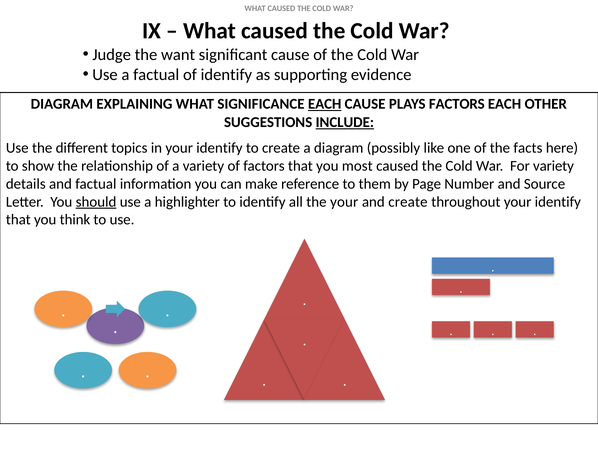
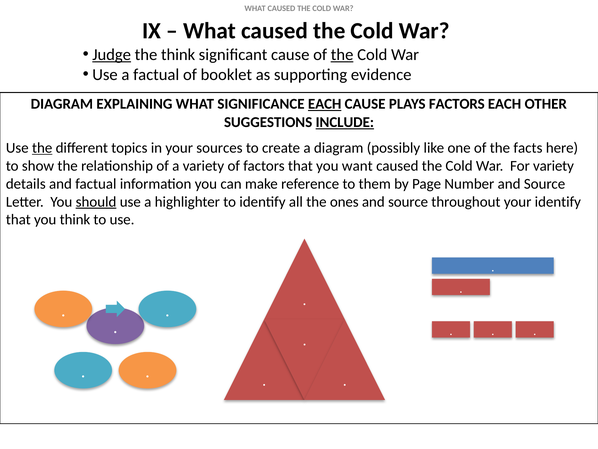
Judge underline: none -> present
the want: want -> think
the at (342, 55) underline: none -> present
of identify: identify -> booklet
the at (42, 148) underline: none -> present
in your identify: identify -> sources
most: most -> want
the your: your -> ones
create at (408, 202): create -> source
